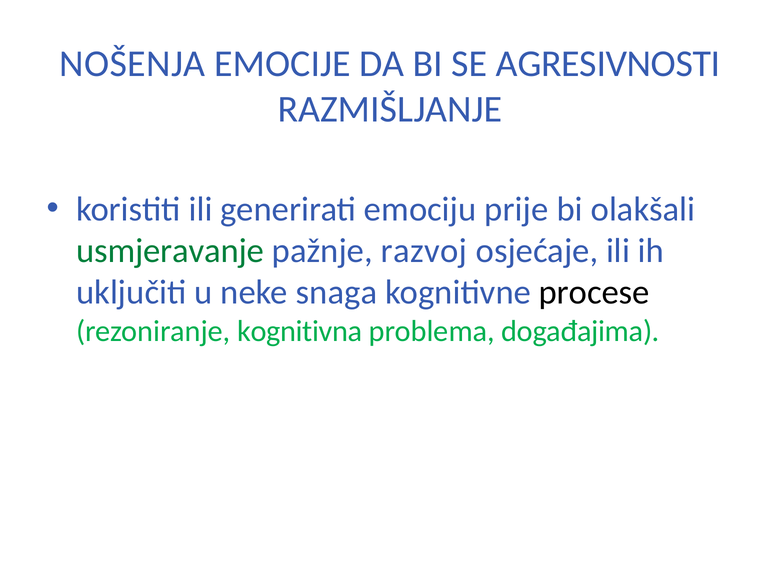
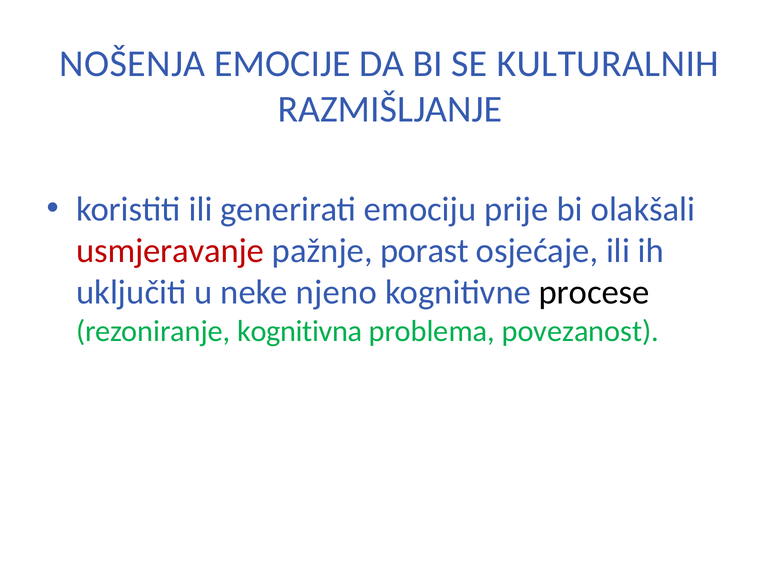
AGRESIVNOSTI: AGRESIVNOSTI -> KULTURALNIH
usmjeravanje colour: green -> red
razvoj: razvoj -> porast
snaga: snaga -> njeno
događajima: događajima -> povezanost
